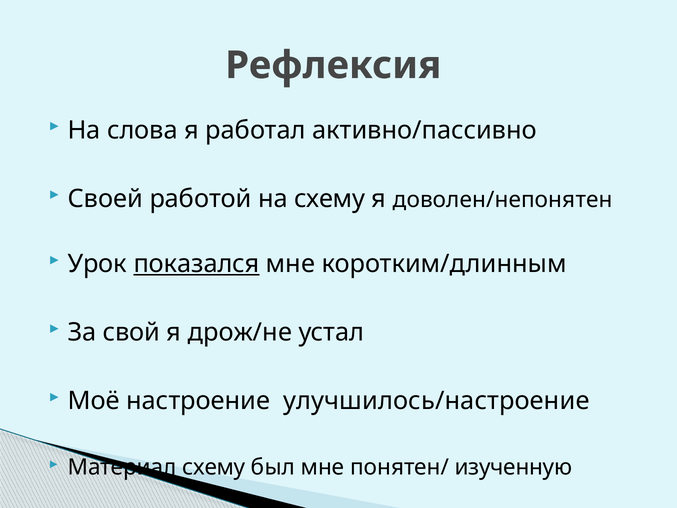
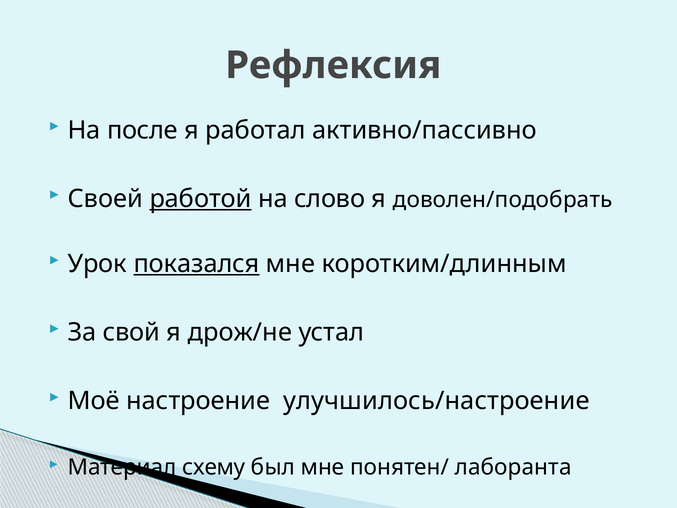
слова: слова -> после
работой underline: none -> present
на схему: схему -> слово
доволен/непонятен: доволен/непонятен -> доволен/подобрать
изученную: изученную -> лаборанта
